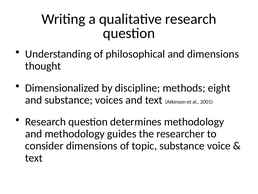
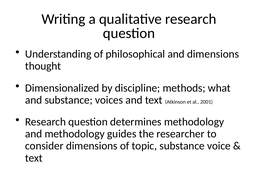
eight: eight -> what
